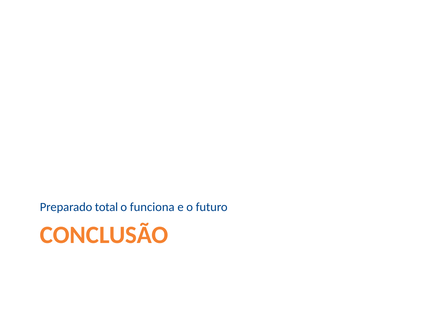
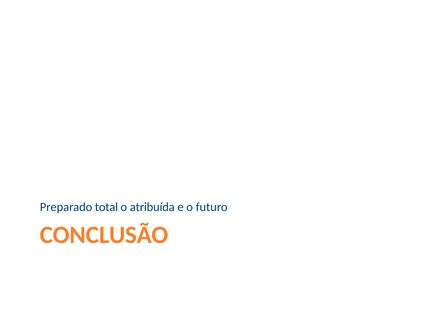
funciona: funciona -> atribuída
